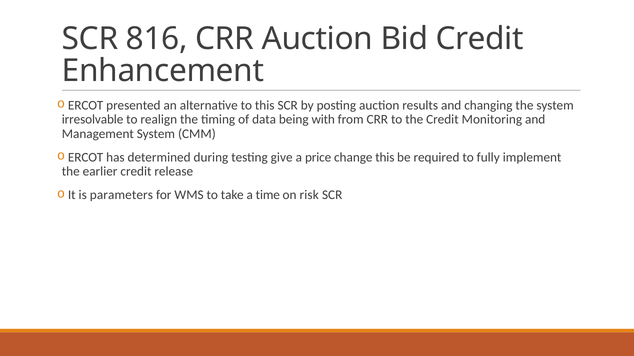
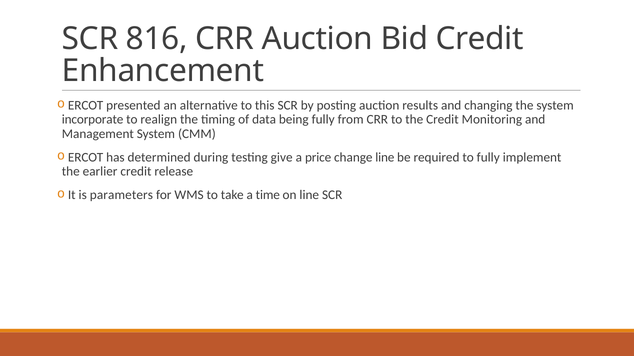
irresolvable: irresolvable -> incorporate
being with: with -> fully
change this: this -> line
on risk: risk -> line
